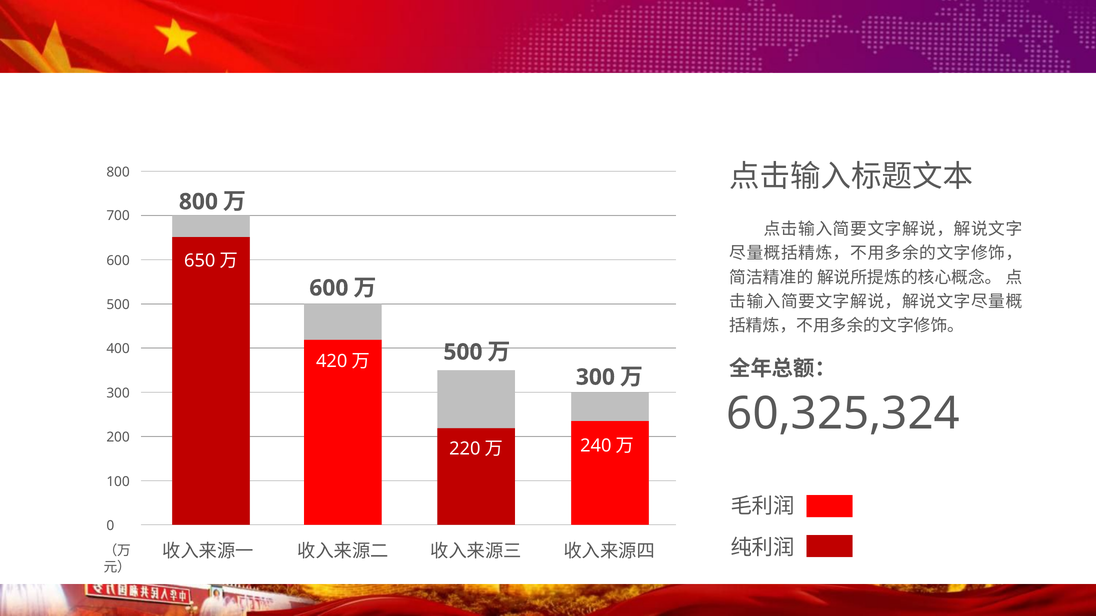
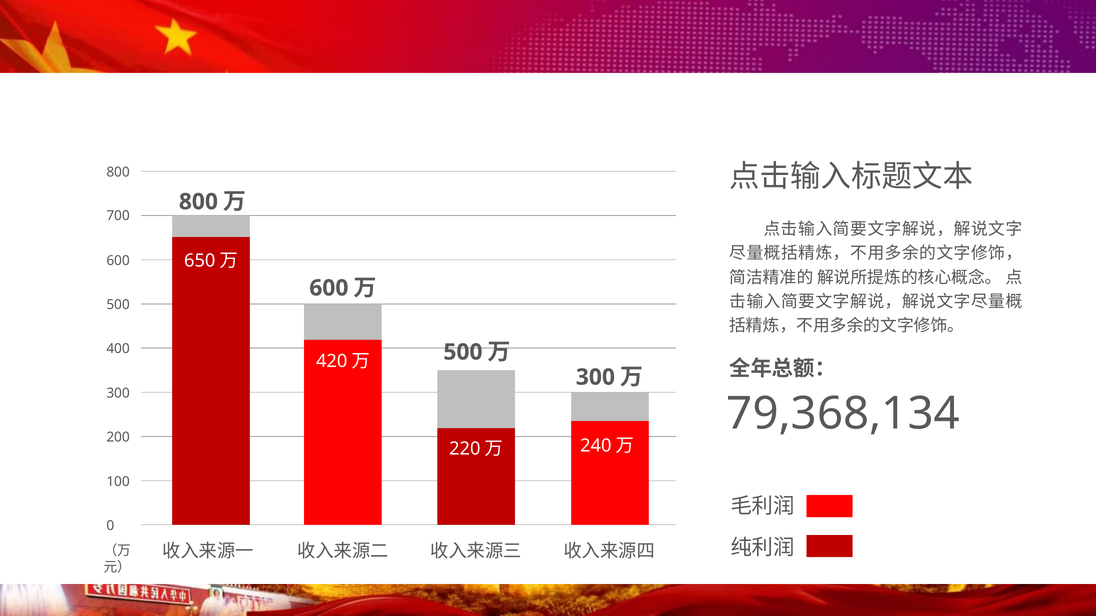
60,325,324: 60,325,324 -> 79,368,134
